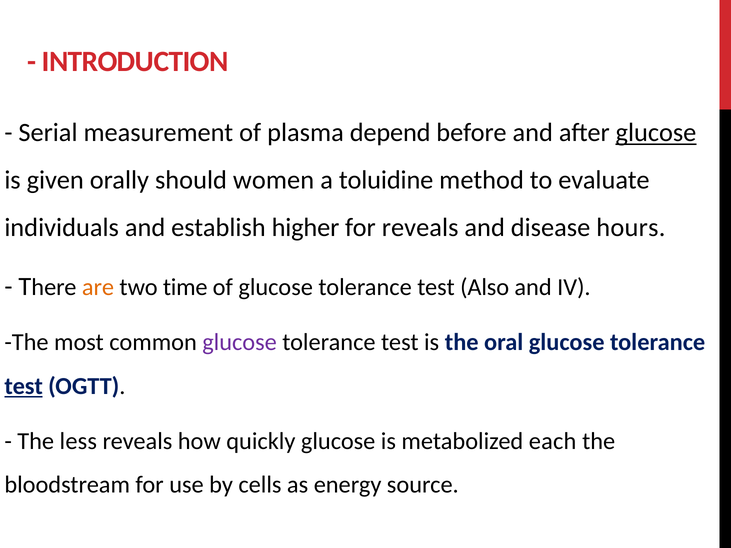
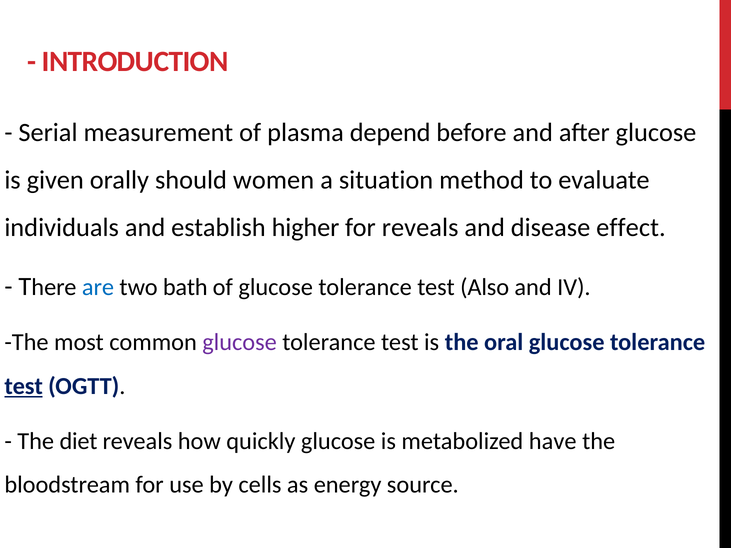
glucose at (656, 133) underline: present -> none
toluidine: toluidine -> situation
hours: hours -> effect
are colour: orange -> blue
time: time -> bath
less: less -> diet
each: each -> have
